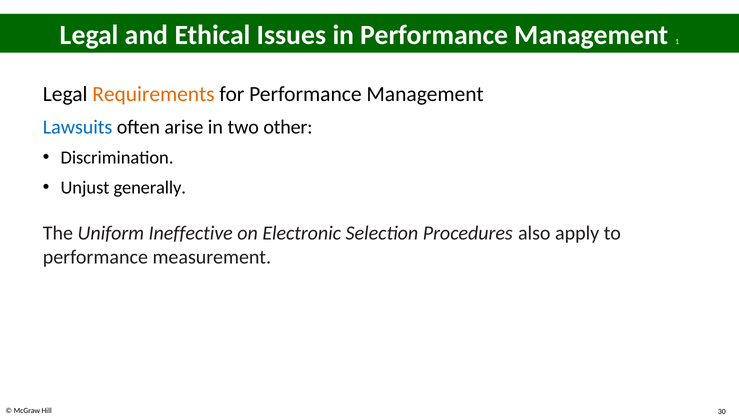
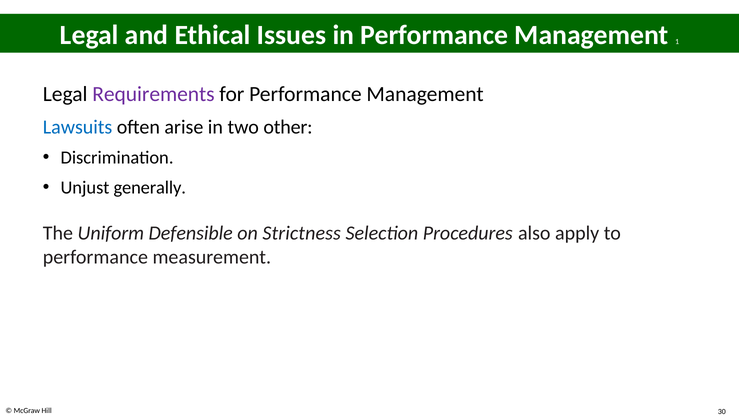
Requirements colour: orange -> purple
Ineffective: Ineffective -> Defensible
Electronic: Electronic -> Strictness
